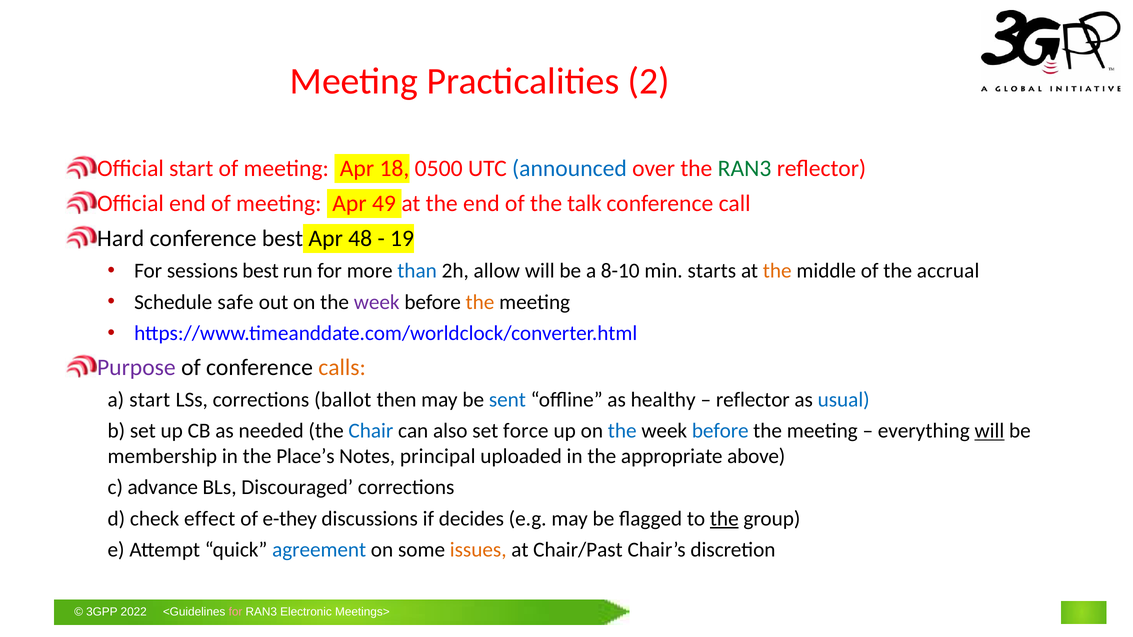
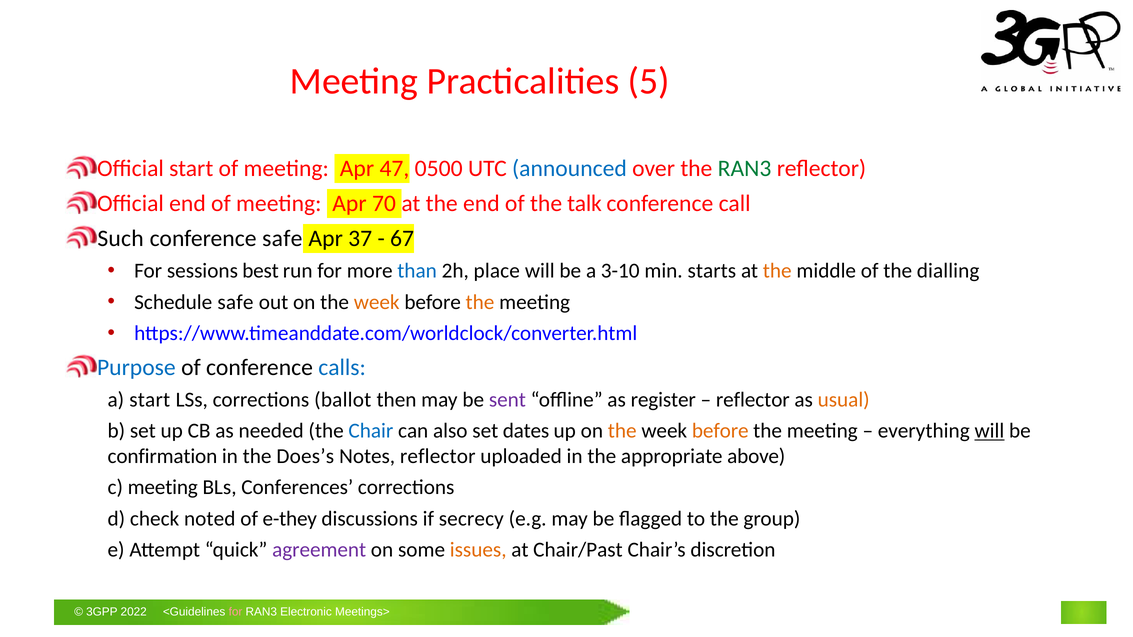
2: 2 -> 5
18: 18 -> 47
49: 49 -> 70
Hard: Hard -> Such
conference best: best -> safe
48: 48 -> 37
19: 19 -> 67
allow: allow -> place
8-10: 8-10 -> 3-10
accrual: accrual -> dialling
week at (377, 302) colour: purple -> orange
Purpose colour: purple -> blue
calls colour: orange -> blue
sent colour: blue -> purple
healthy: healthy -> register
usual colour: blue -> orange
force: force -> dates
the at (622, 431) colour: blue -> orange
before at (720, 431) colour: blue -> orange
membership: membership -> confirmation
Place’s: Place’s -> Does’s
Notes principal: principal -> reflector
c advance: advance -> meeting
Discouraged: Discouraged -> Conferences
effect: effect -> noted
decides: decides -> secrecy
the at (724, 519) underline: present -> none
agreement colour: blue -> purple
